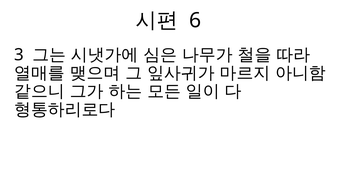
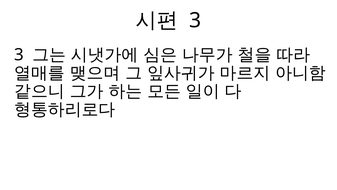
6 at (195, 20): 6 -> 3
